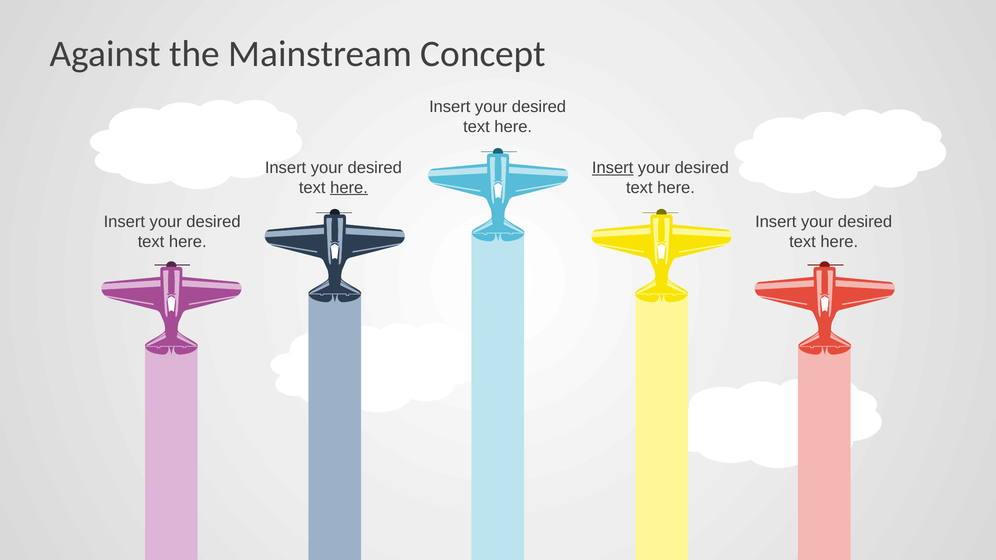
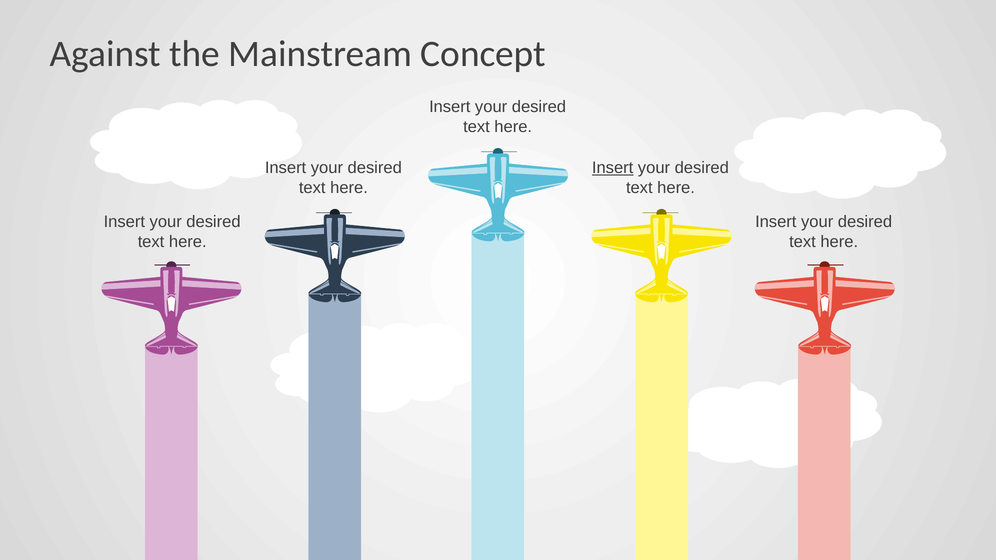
here at (349, 188) underline: present -> none
